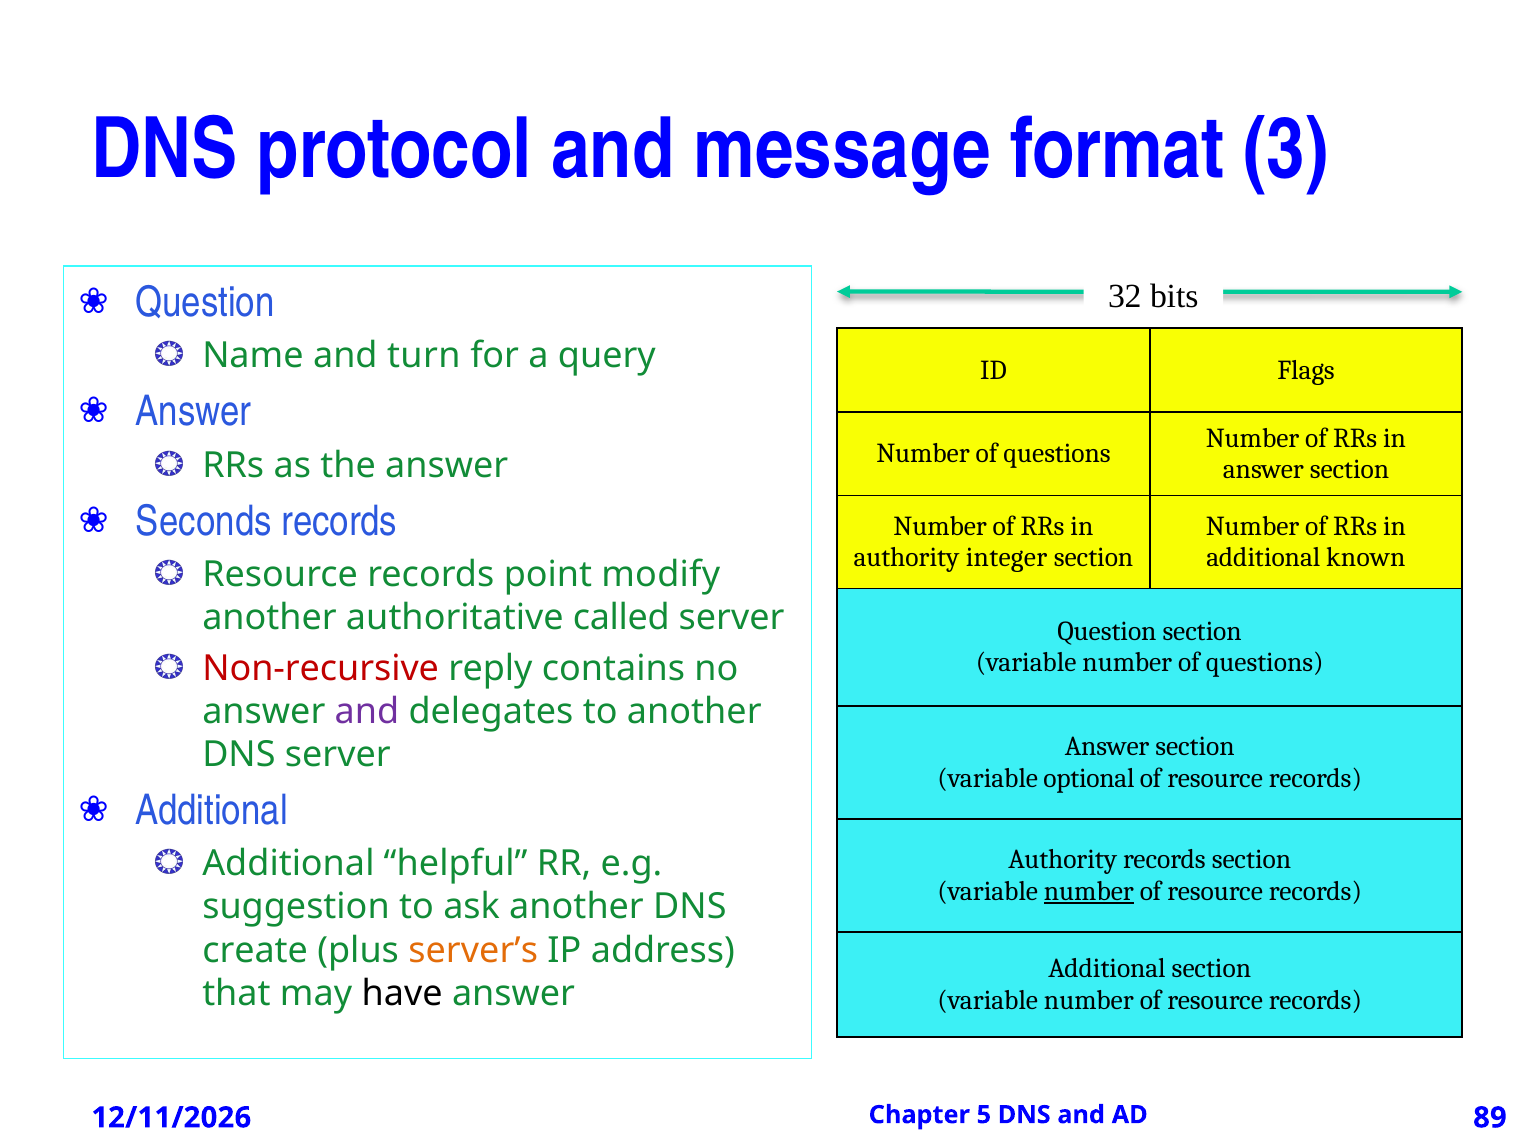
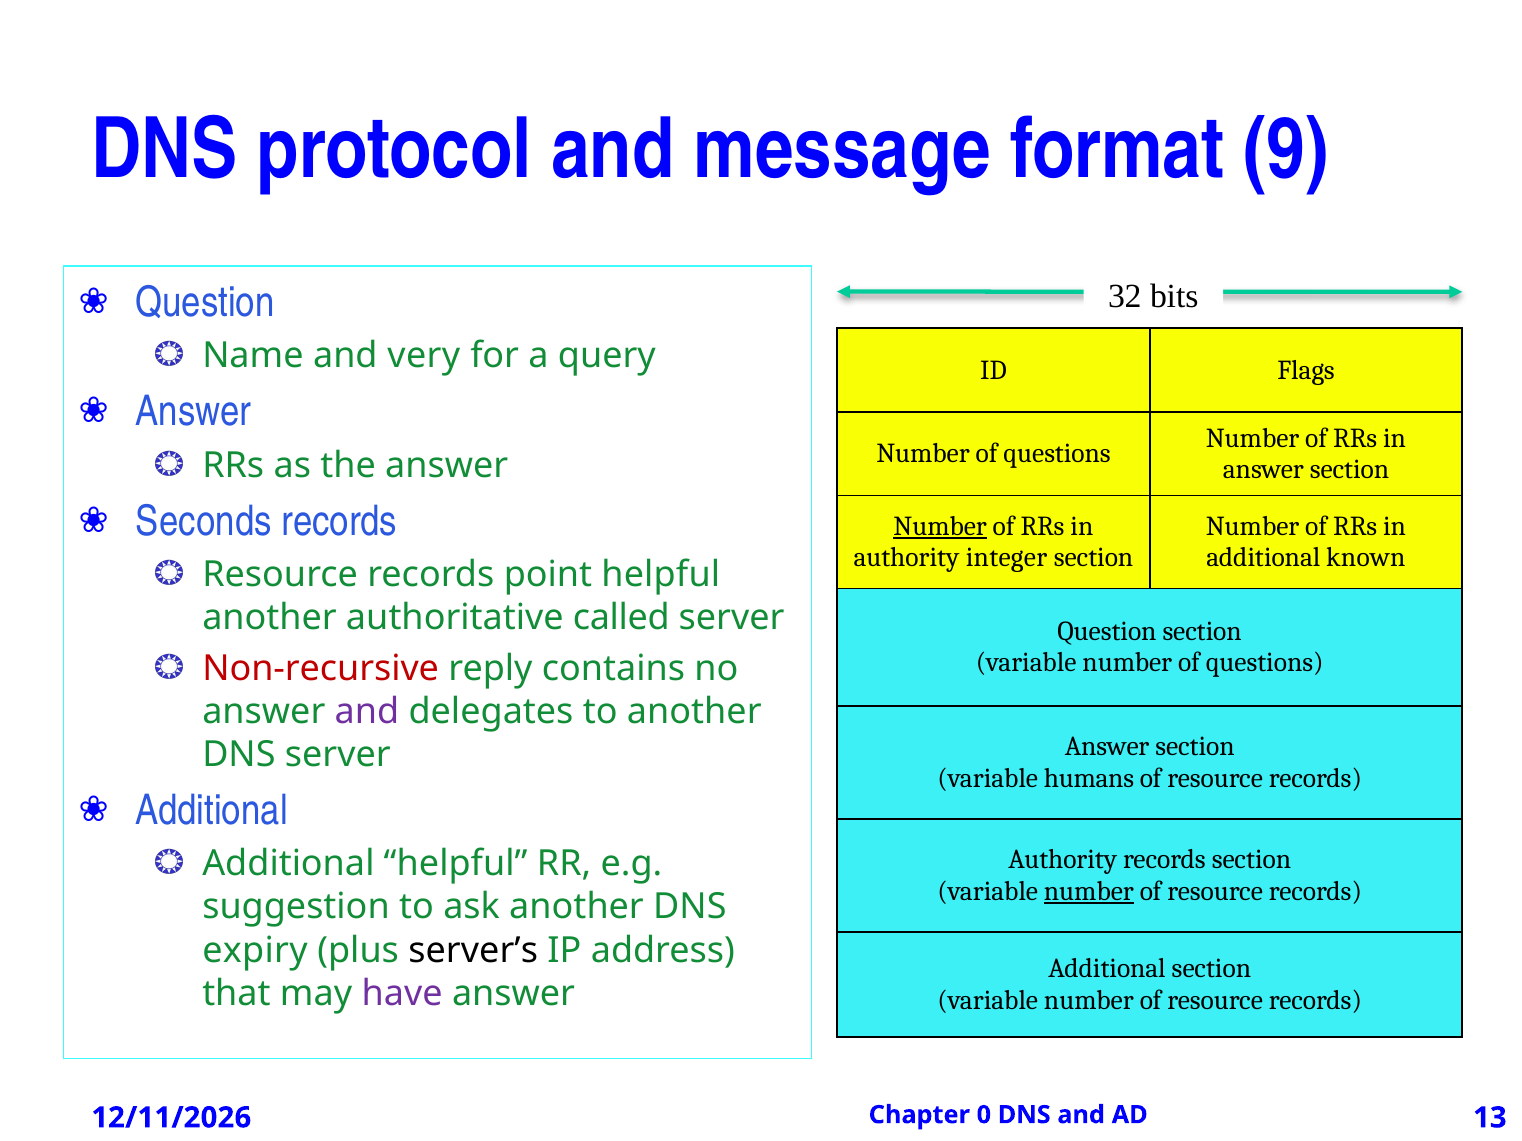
3: 3 -> 9
turn: turn -> very
Number at (940, 526) underline: none -> present
point modify: modify -> helpful
optional: optional -> humans
create: create -> expiry
server’s colour: orange -> black
have colour: black -> purple
5: 5 -> 0
89: 89 -> 13
